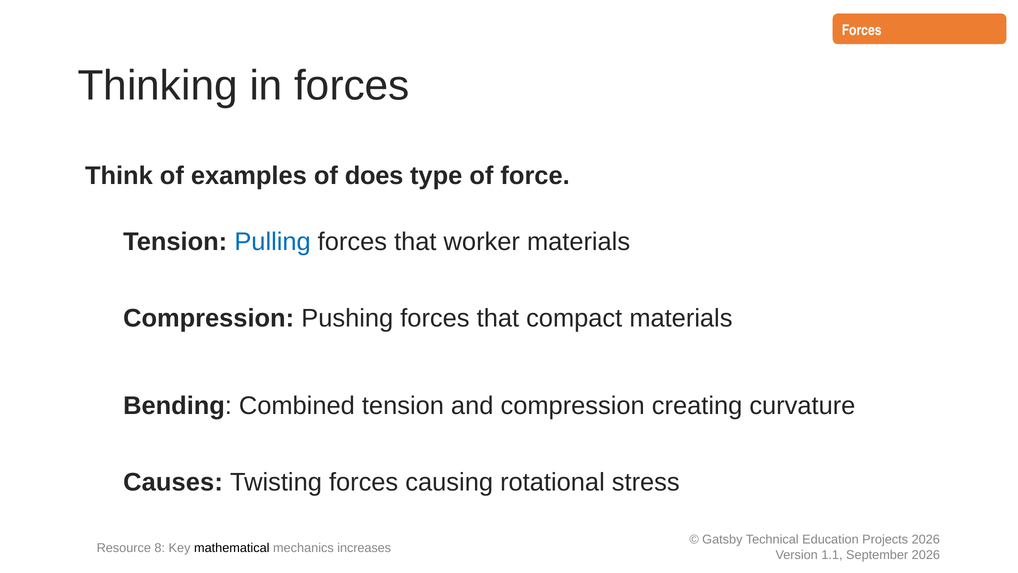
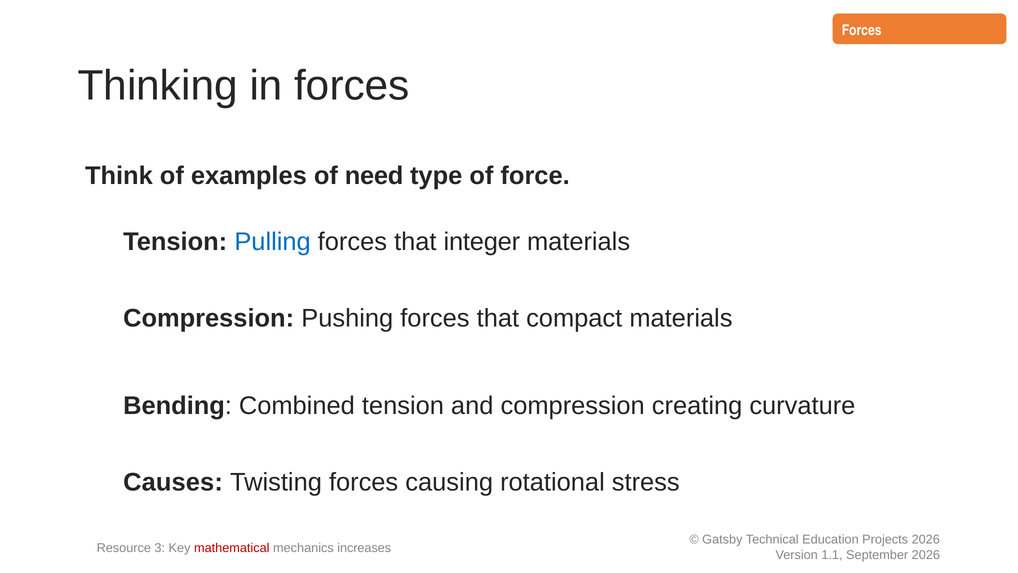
does: does -> need
worker: worker -> integer
8: 8 -> 3
mathematical colour: black -> red
